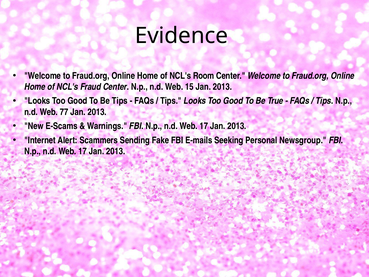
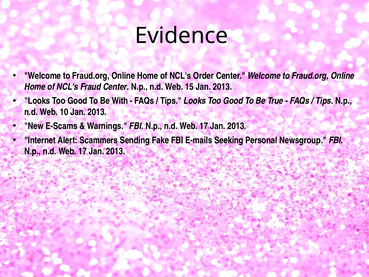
Room: Room -> Order
Be Tips: Tips -> With
77: 77 -> 10
